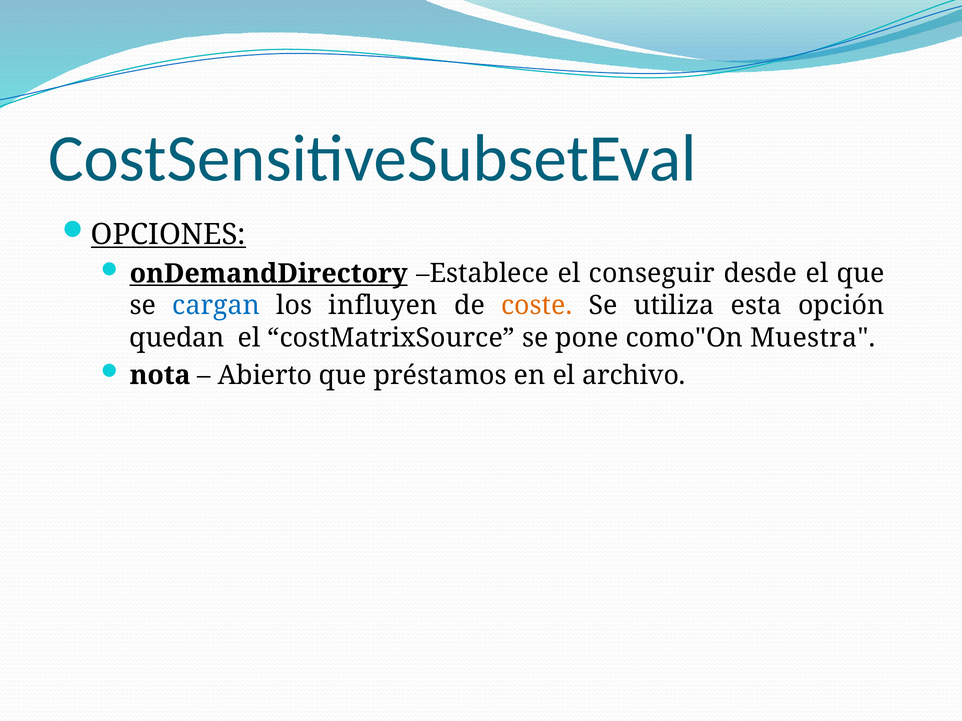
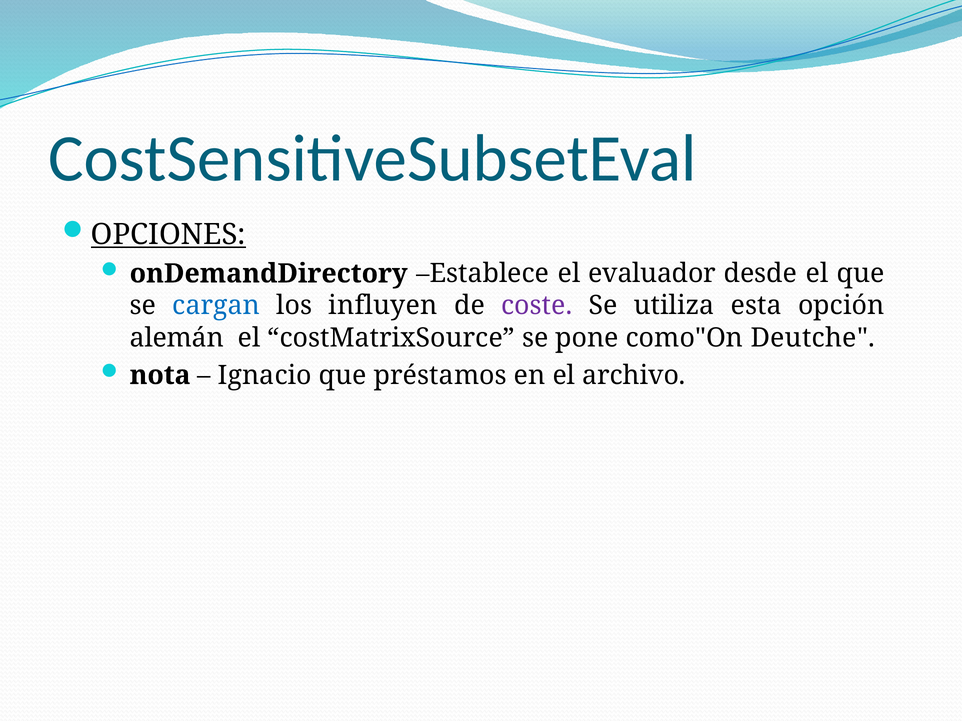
onDemandDirectory underline: present -> none
conseguir: conseguir -> evaluador
coste colour: orange -> purple
quedan: quedan -> alemán
Muestra: Muestra -> Deutche
Abierto: Abierto -> Ignacio
